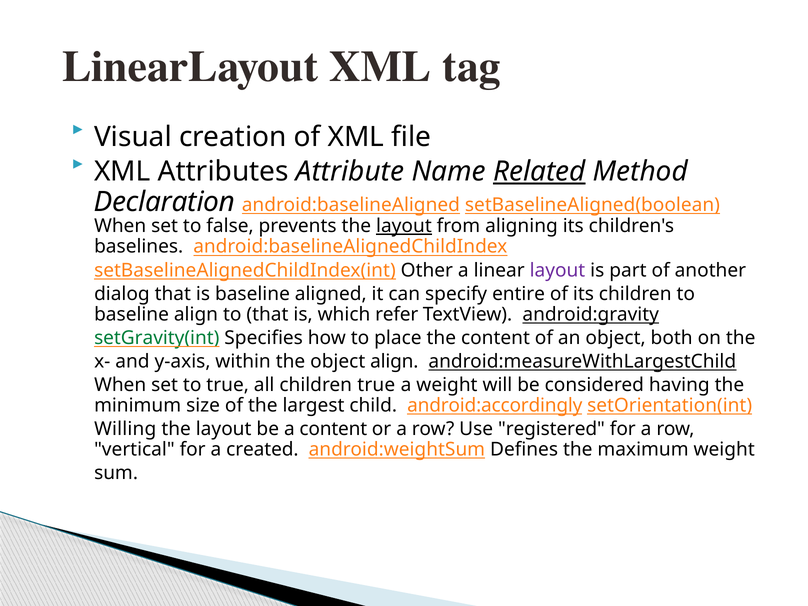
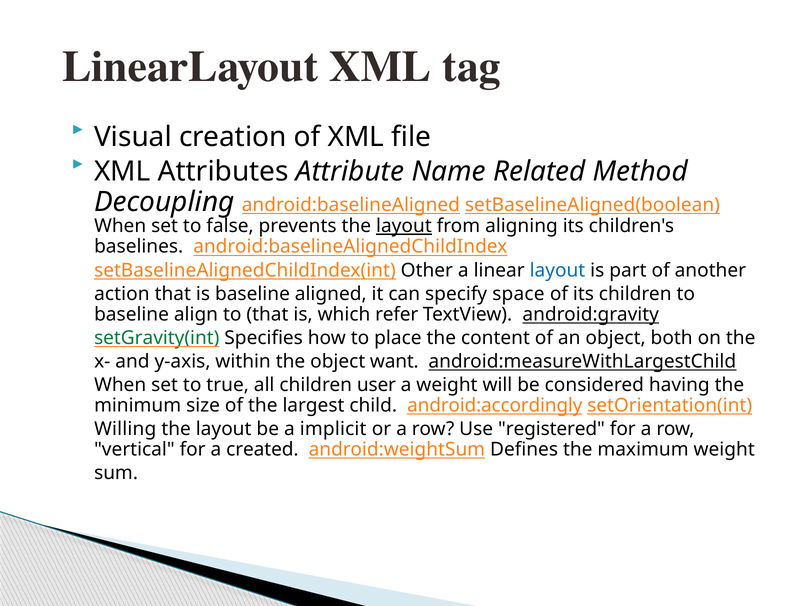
Related underline: present -> none
Declaration: Declaration -> Decoupling
layout at (557, 270) colour: purple -> blue
dialog: dialog -> action
entire: entire -> space
object align: align -> want
children true: true -> user
a content: content -> implicit
